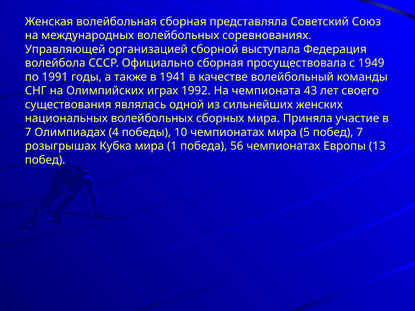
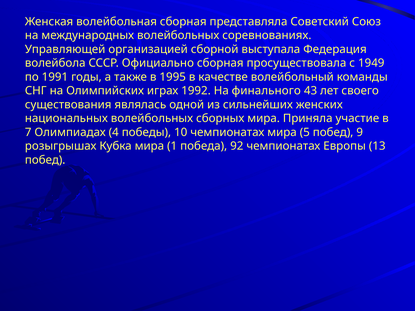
1941: 1941 -> 1995
чемпионата: чемпионата -> финального
побед 7: 7 -> 9
56: 56 -> 92
